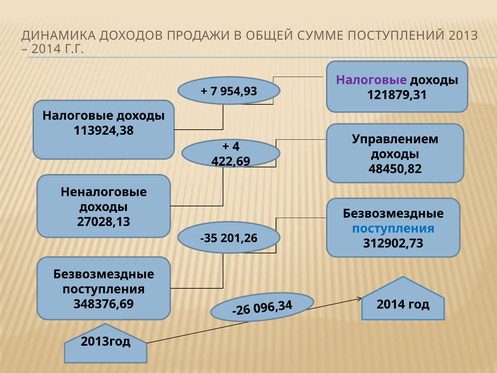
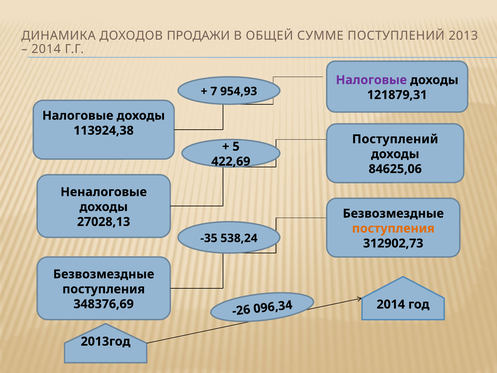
Управлением at (395, 139): Управлением -> Поступлений
4: 4 -> 5
48450,82: 48450,82 -> 84625,06
поступления at (393, 228) colour: blue -> orange
201,26: 201,26 -> 538,24
